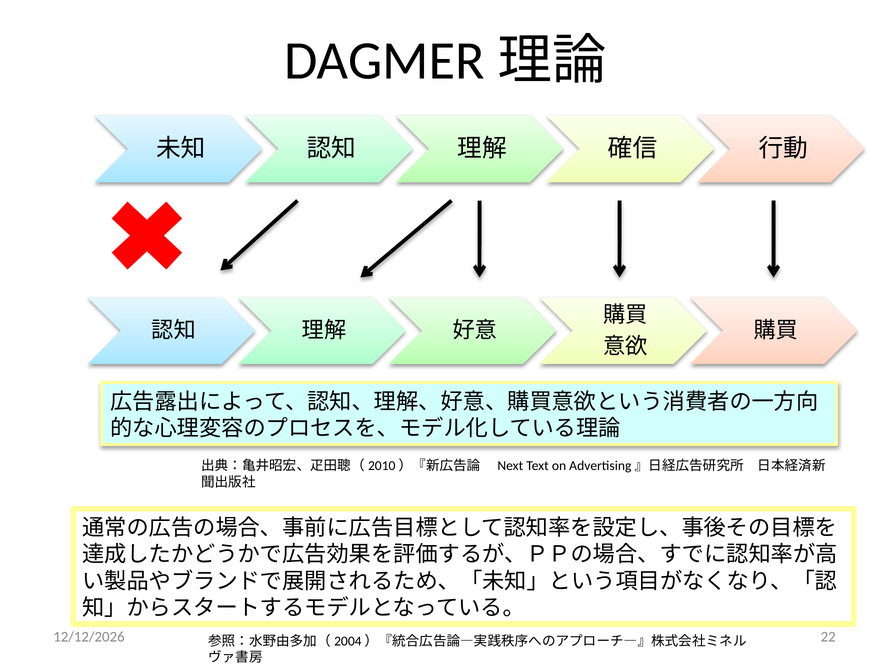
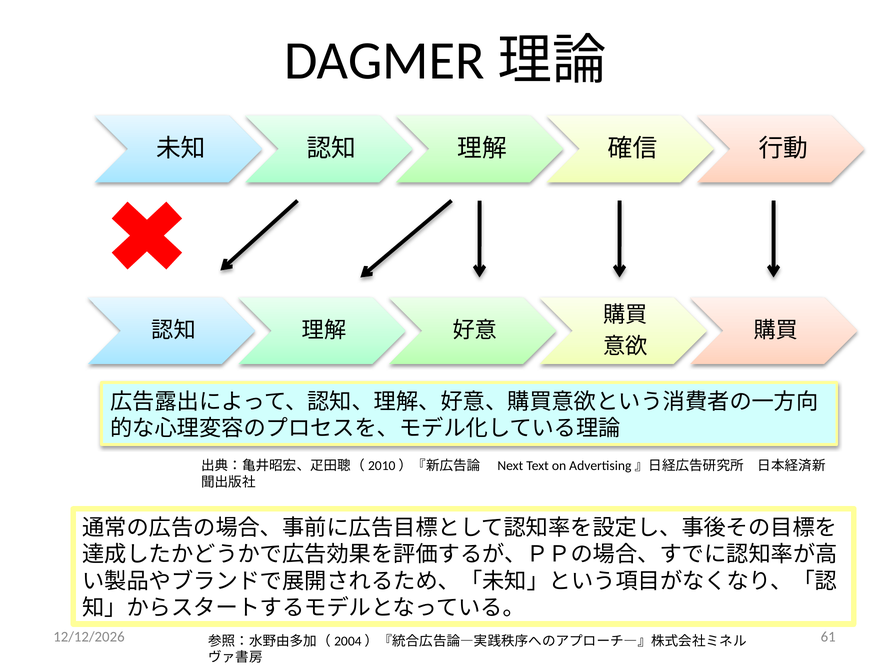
22: 22 -> 61
